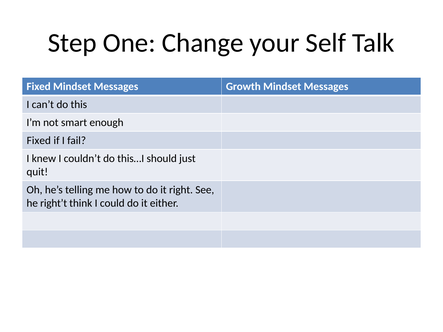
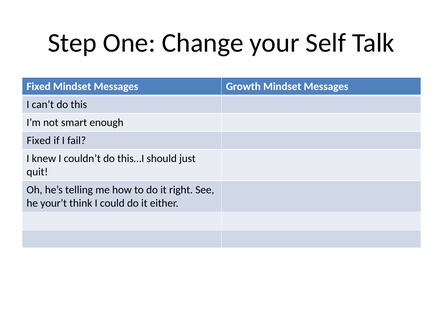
right’t: right’t -> your’t
